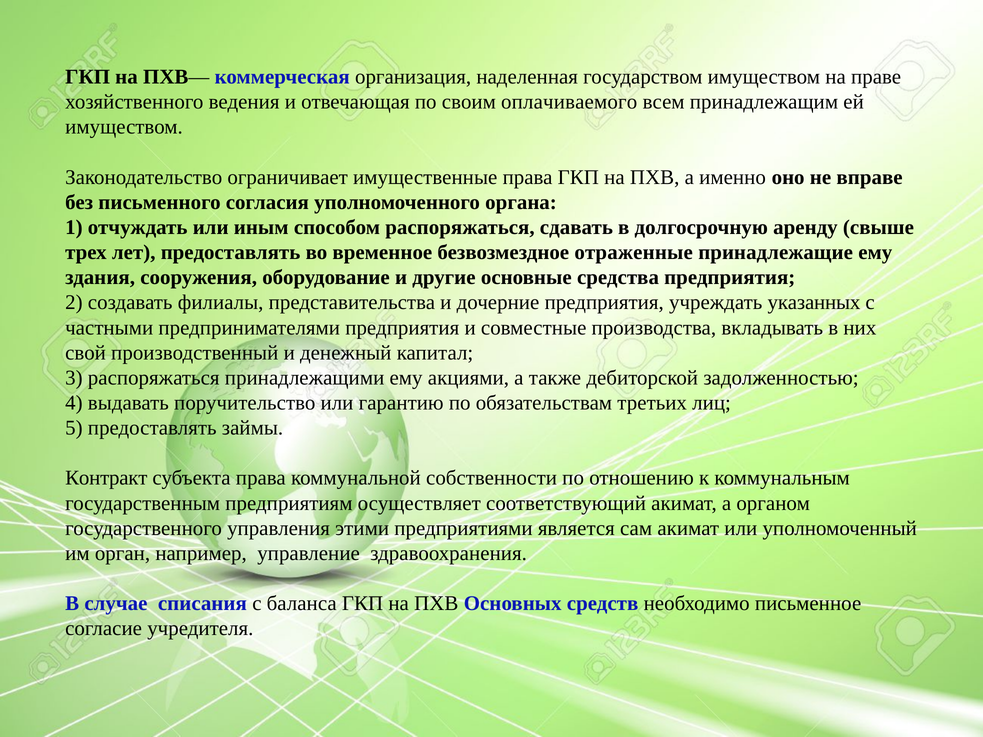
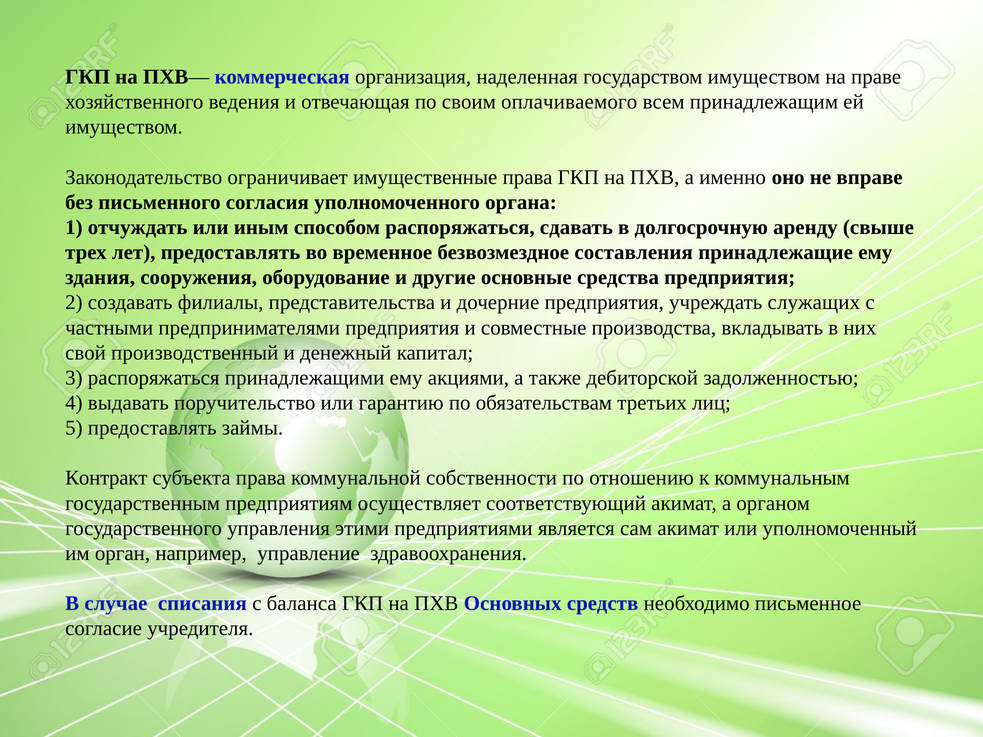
отраженные: отраженные -> составления
указанных: указанных -> служащих
